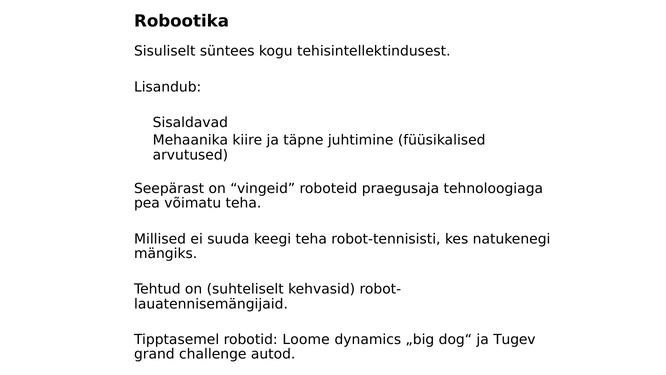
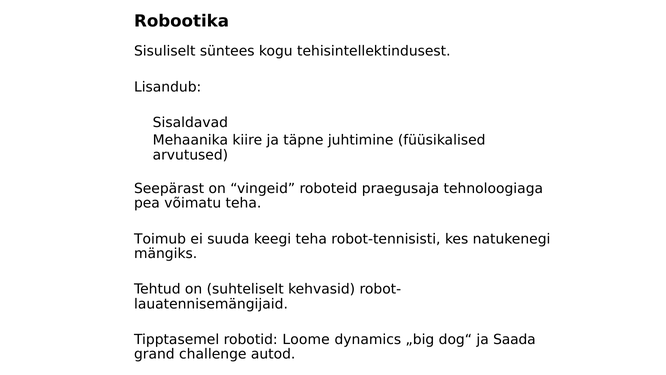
Millised: Millised -> Toimub
Tugev: Tugev -> Saada
